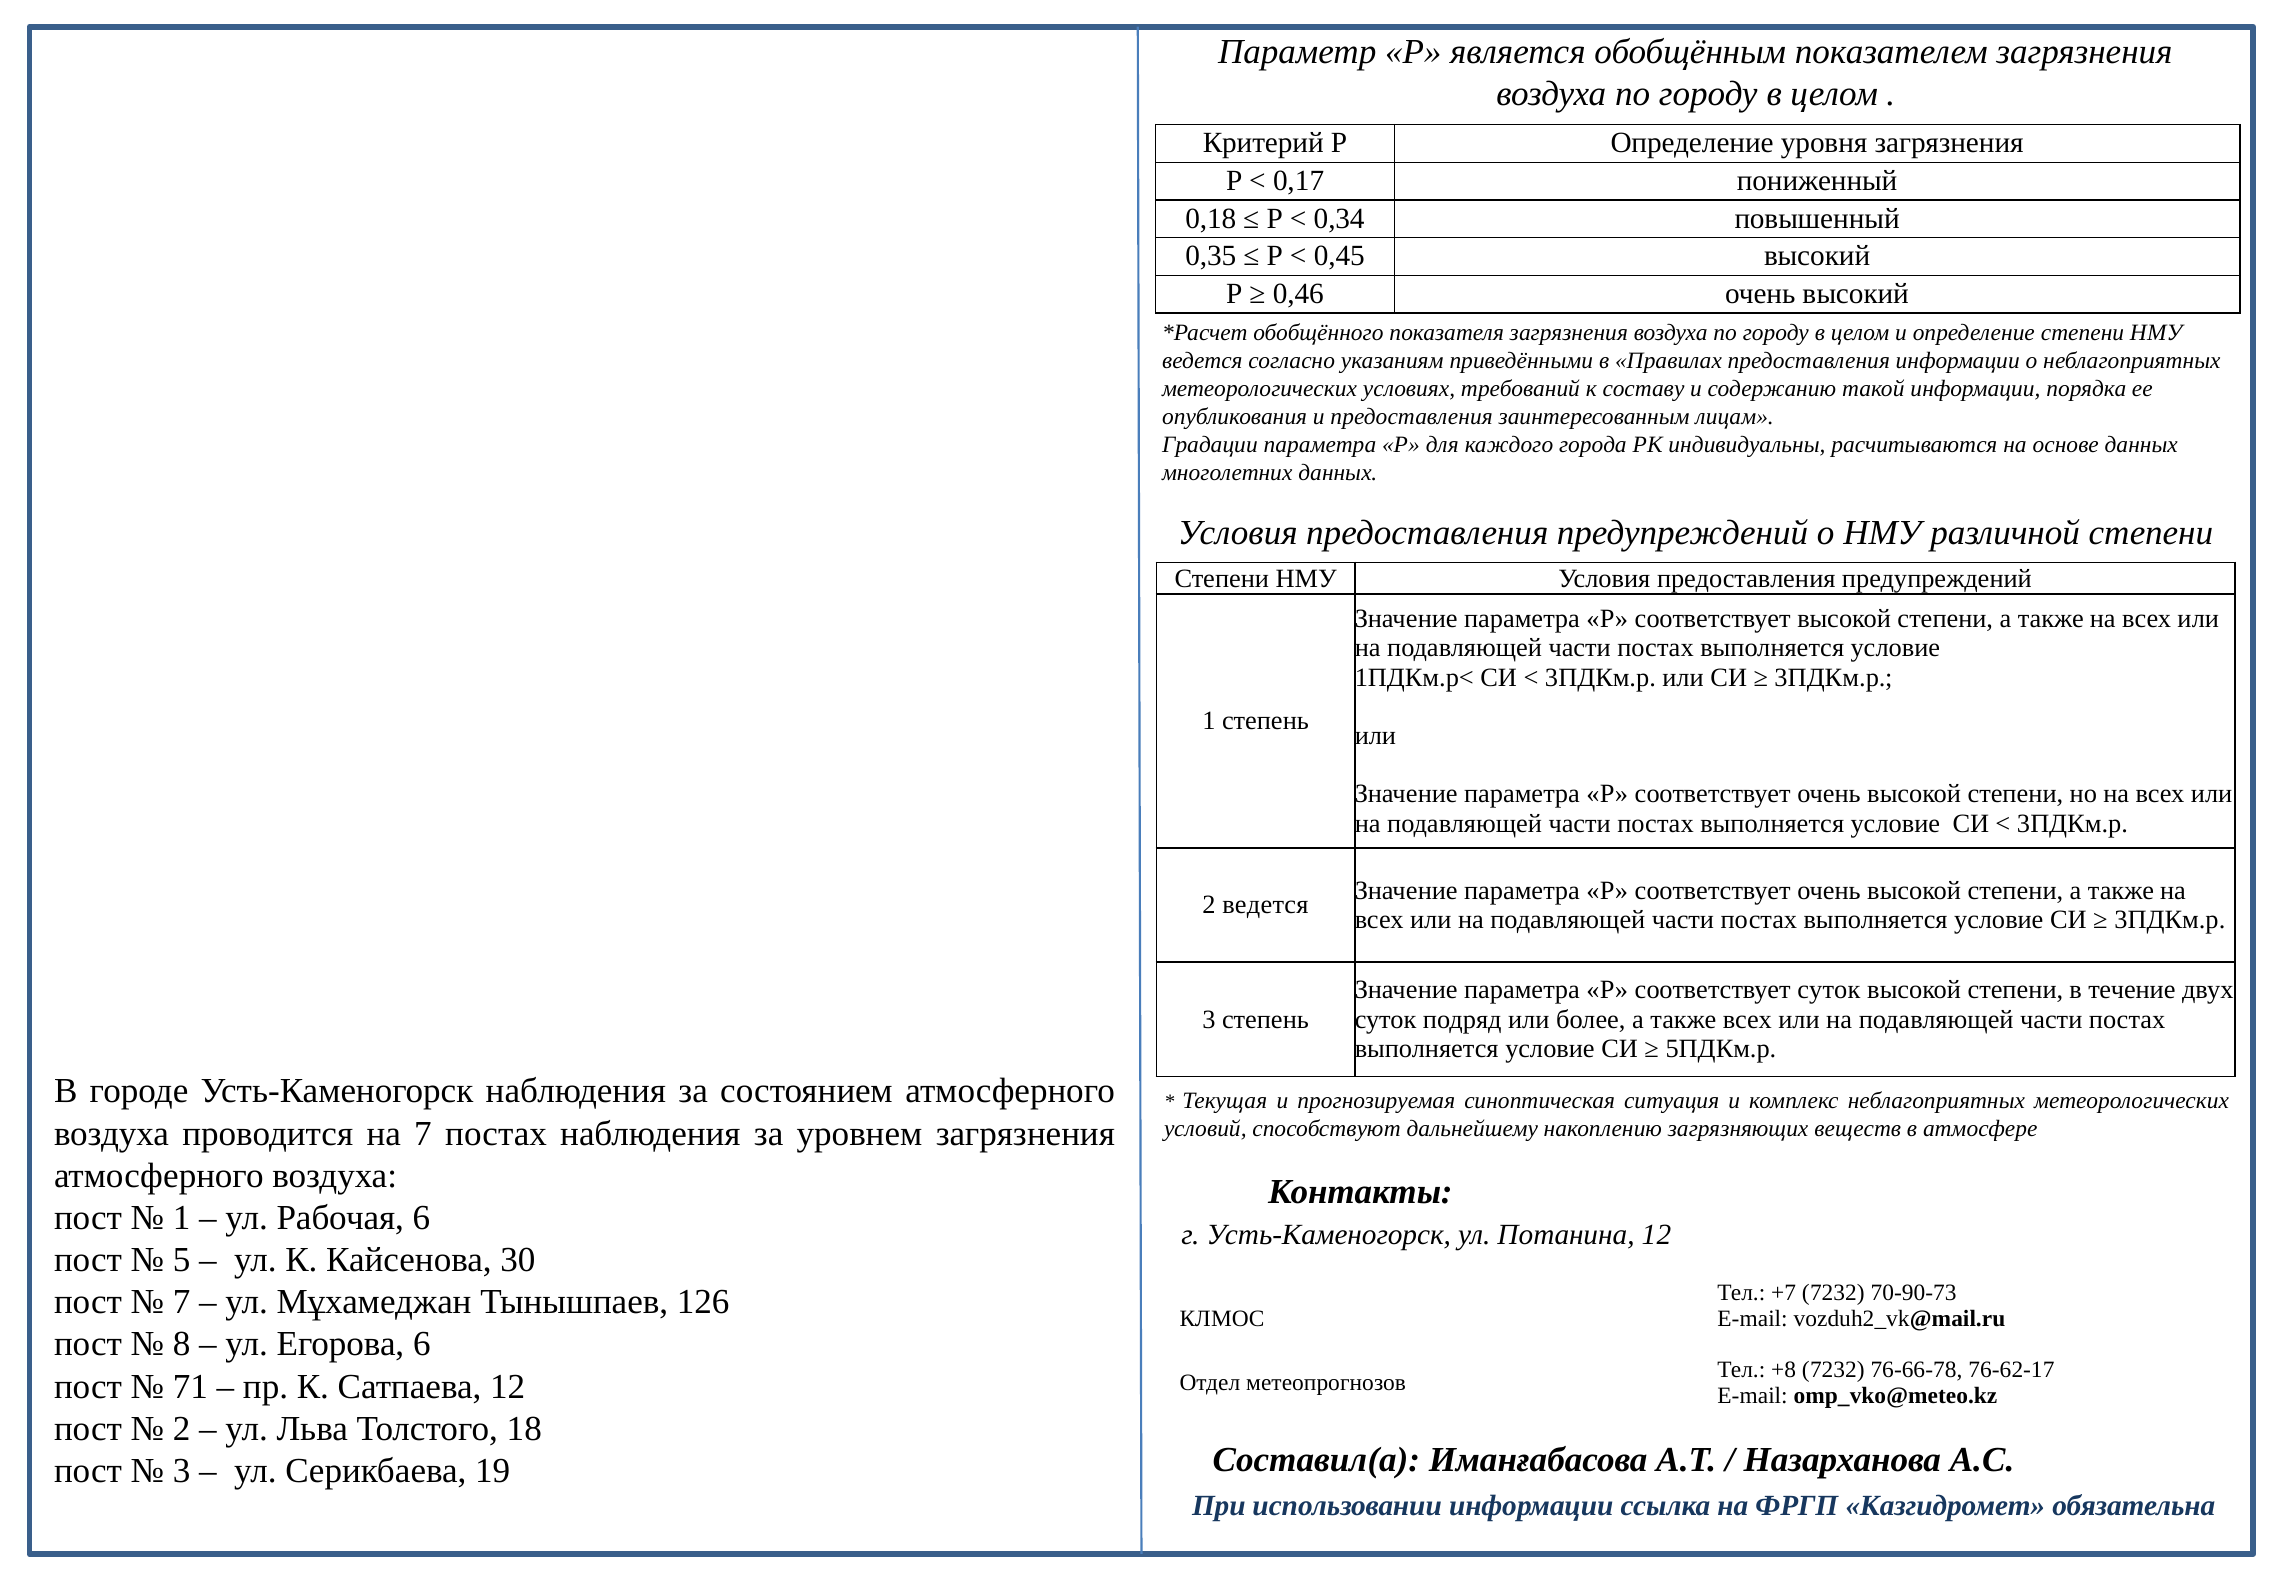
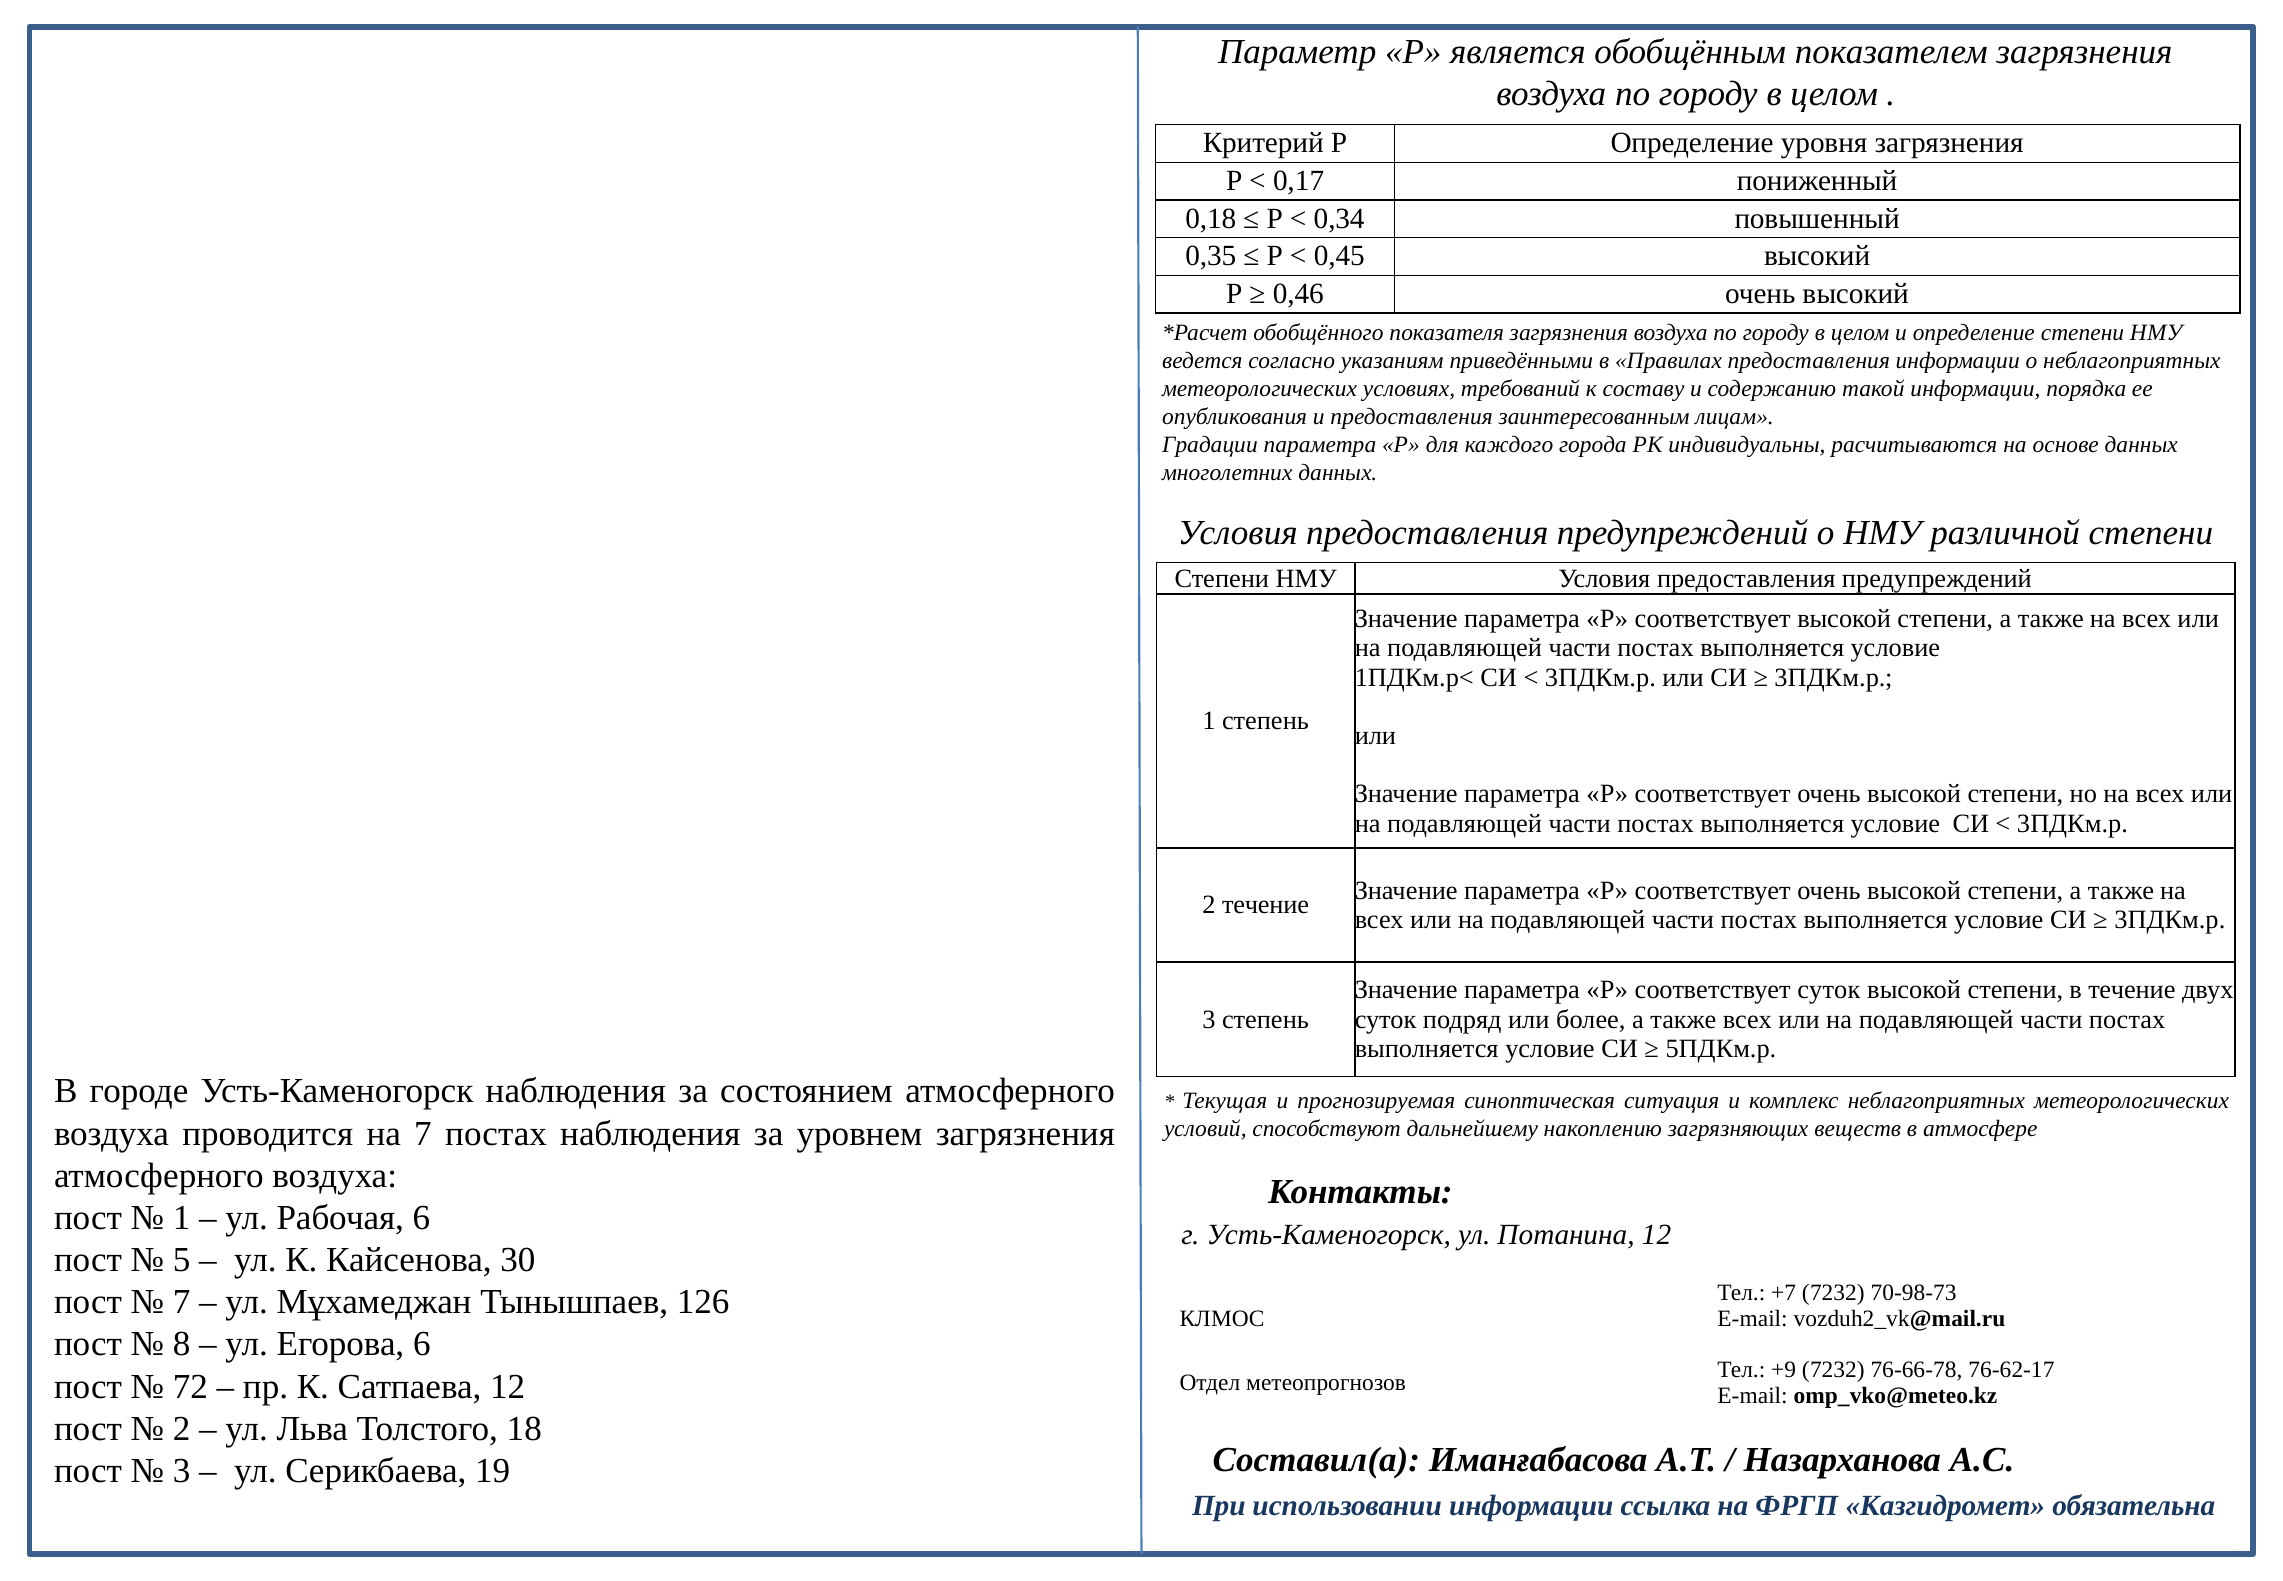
2 ведется: ведется -> течение
70-90-73: 70-90-73 -> 70-98-73
+8: +8 -> +9
71: 71 -> 72
